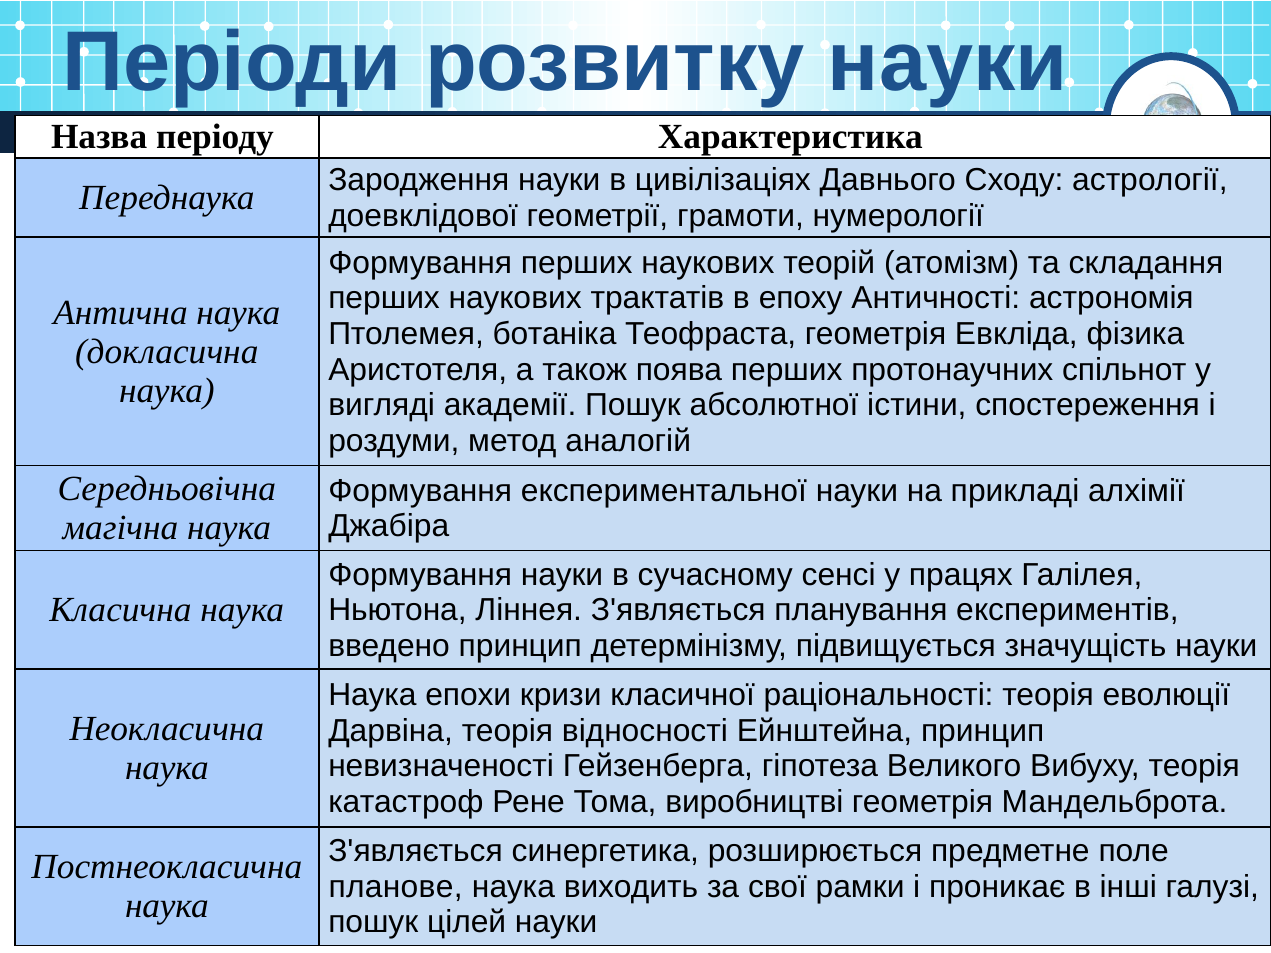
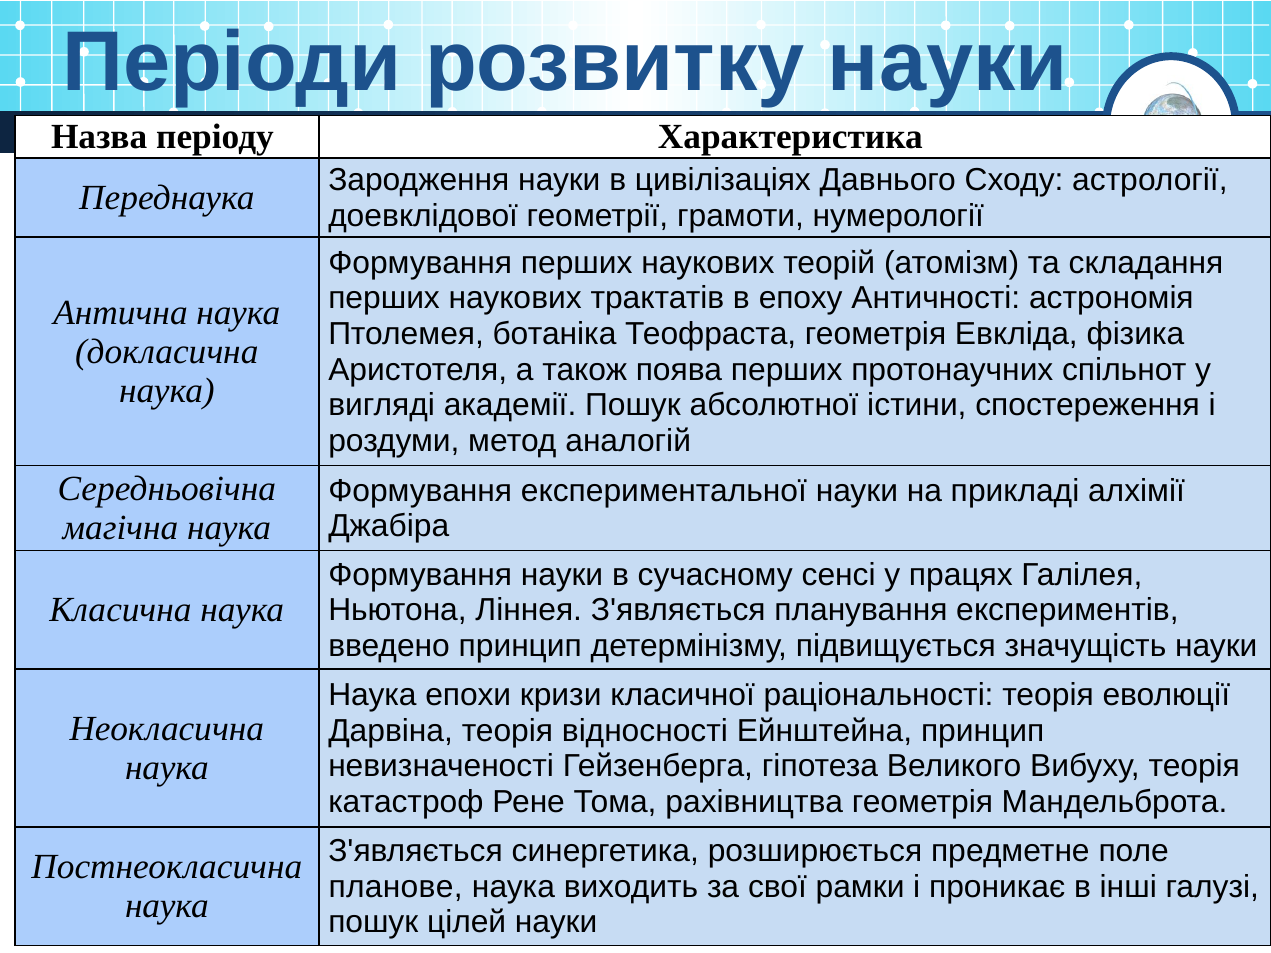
виробництві: виробництві -> рахівництва
